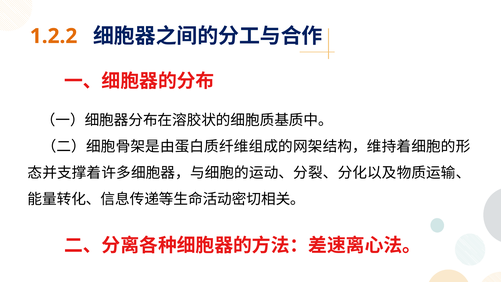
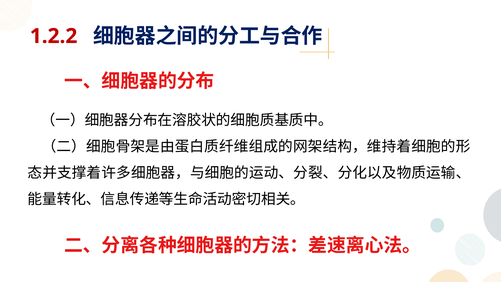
1.2.2 colour: orange -> red
